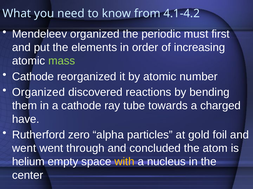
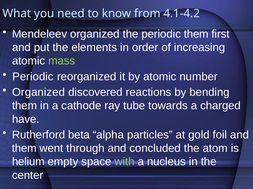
periodic must: must -> them
Cathode at (33, 77): Cathode -> Periodic
zero: zero -> beta
went at (24, 149): went -> them
with colour: yellow -> light green
